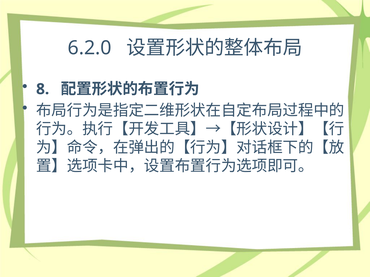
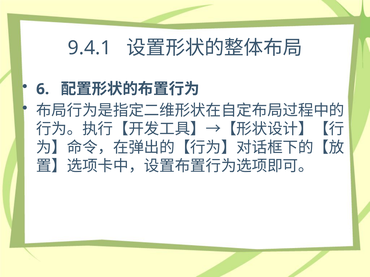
6.2.0: 6.2.0 -> 9.4.1
8: 8 -> 6
